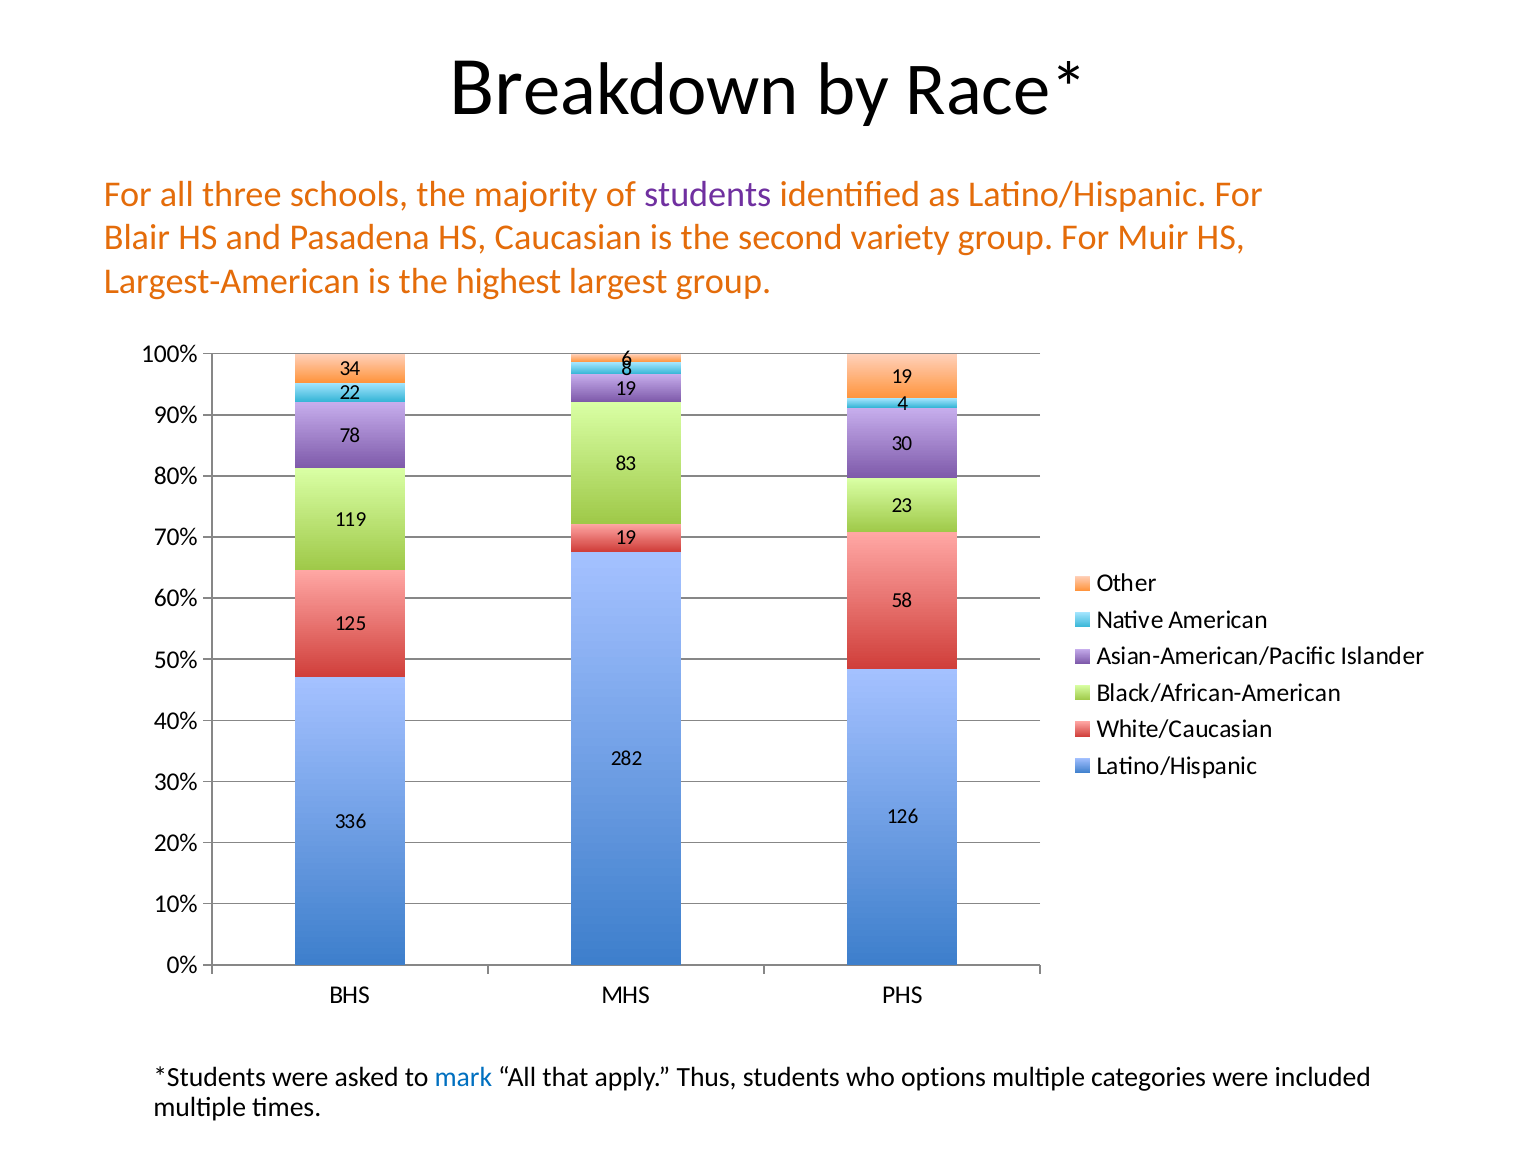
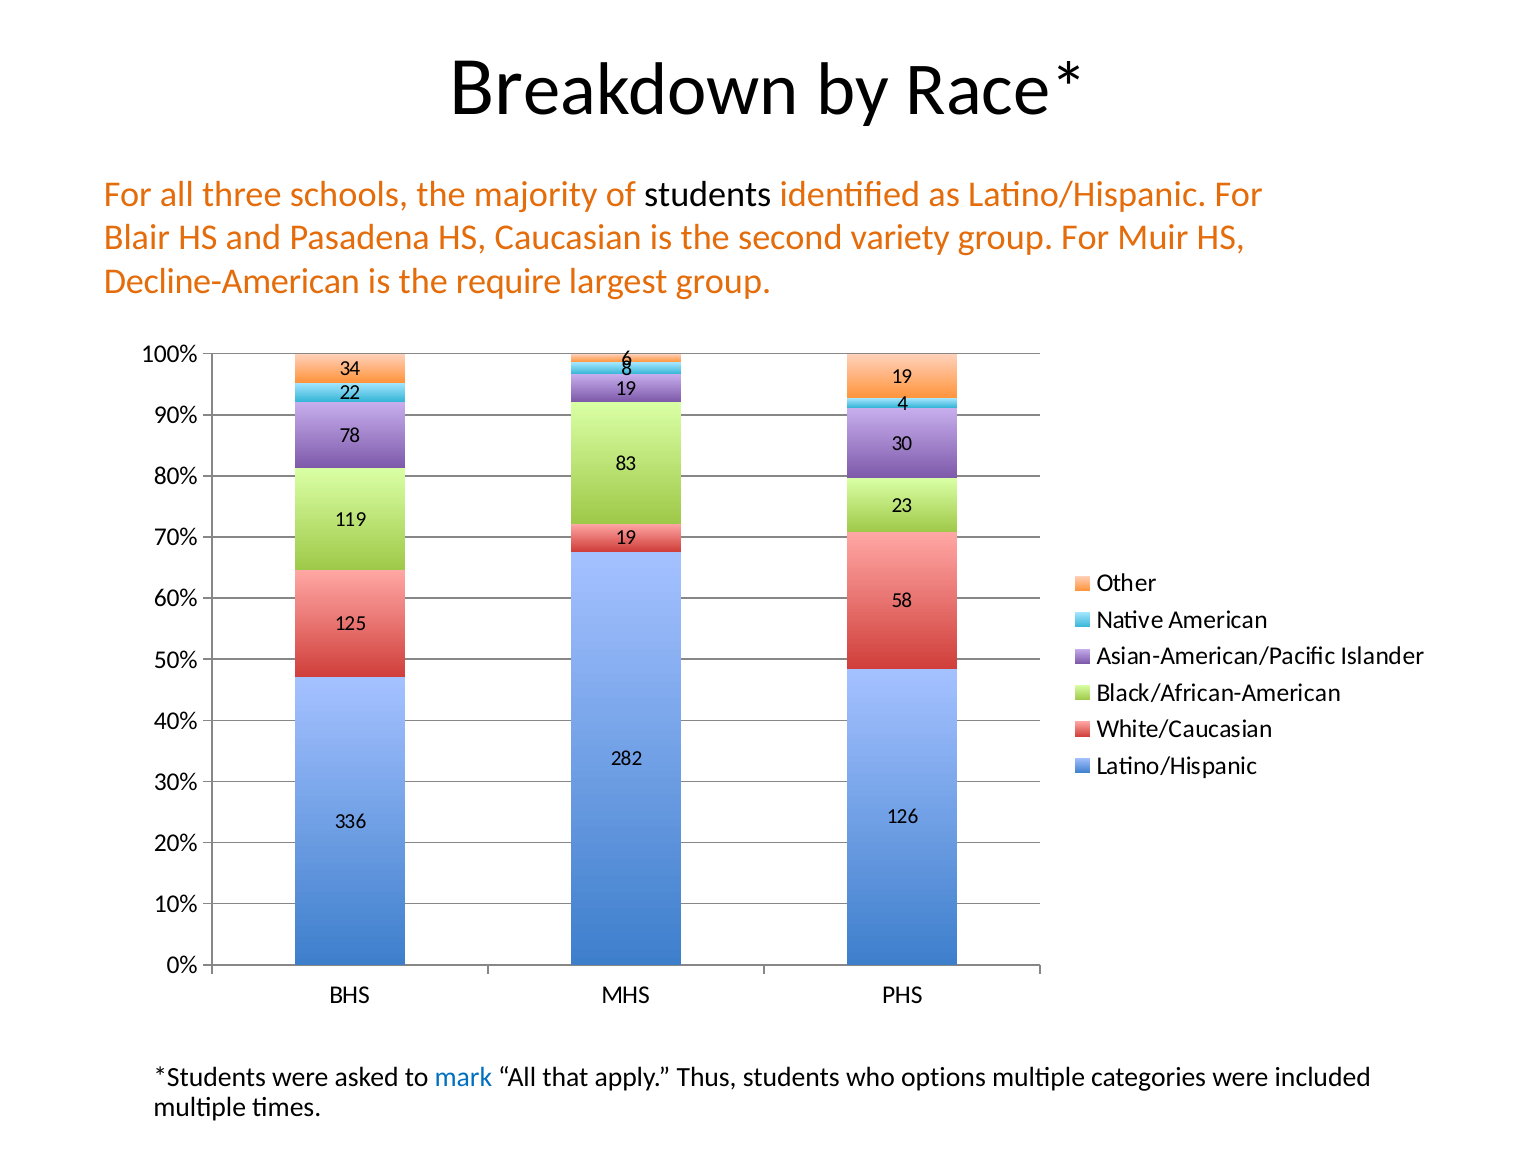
students at (708, 194) colour: purple -> black
Largest-American: Largest-American -> Decline-American
highest: highest -> require
